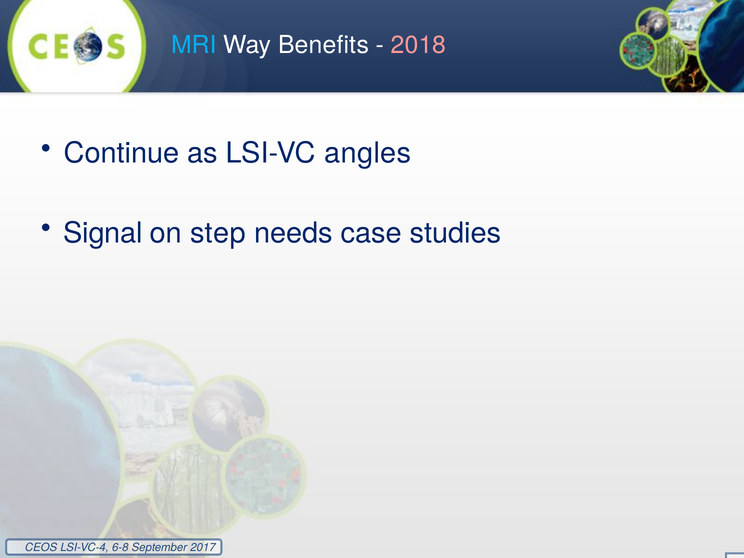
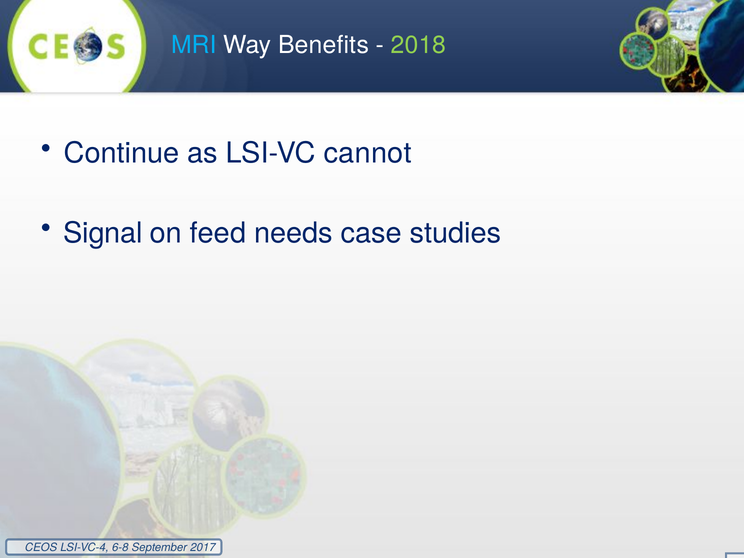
2018 colour: pink -> light green
angles: angles -> cannot
step: step -> feed
